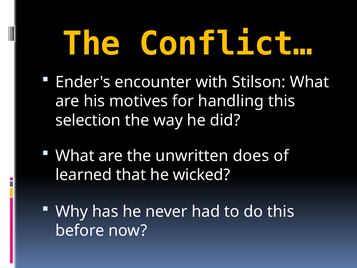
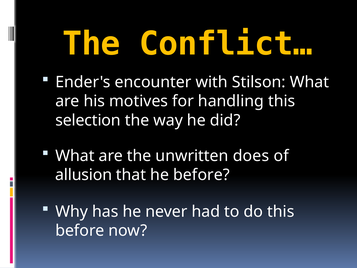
learned: learned -> allusion
he wicked: wicked -> before
